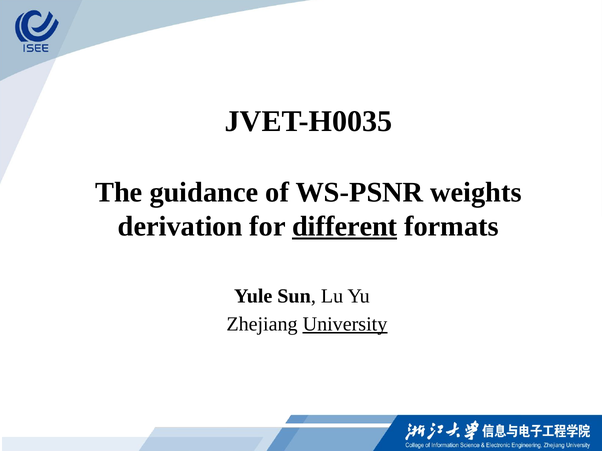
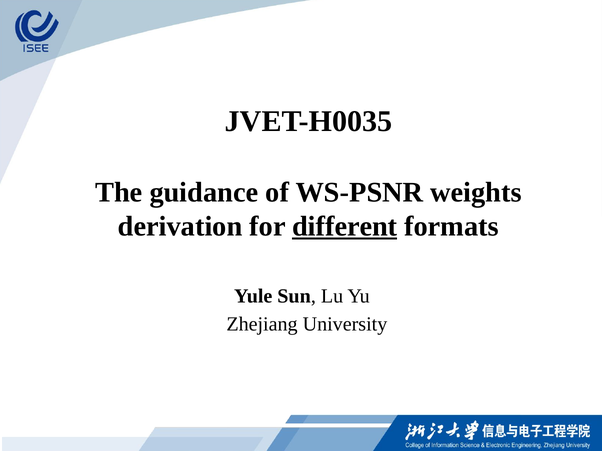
University underline: present -> none
